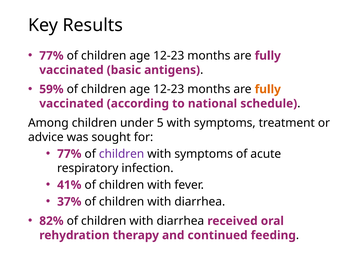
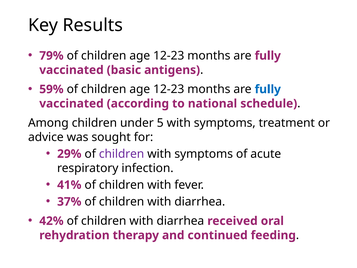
77% at (51, 56): 77% -> 79%
fully at (268, 89) colour: orange -> blue
77% at (69, 154): 77% -> 29%
82%: 82% -> 42%
